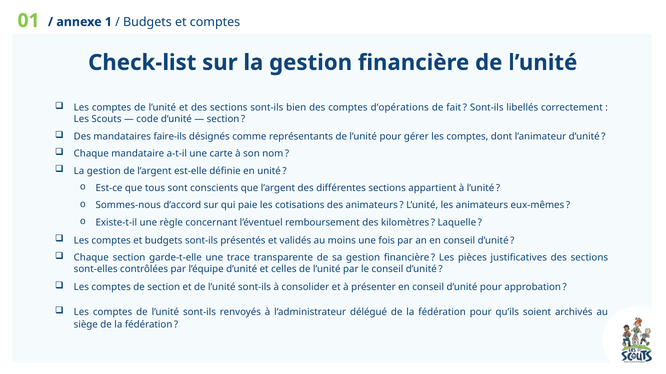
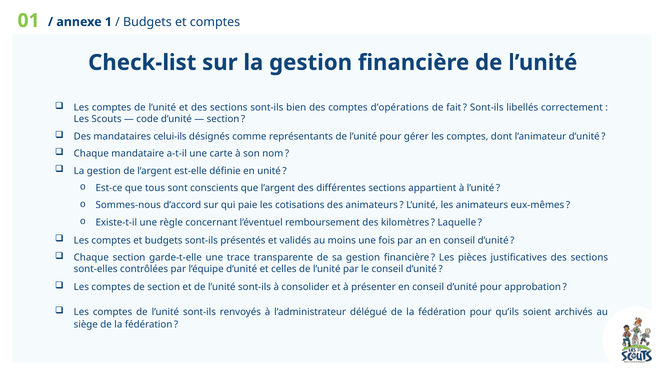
faire-ils: faire-ils -> celui-ils
